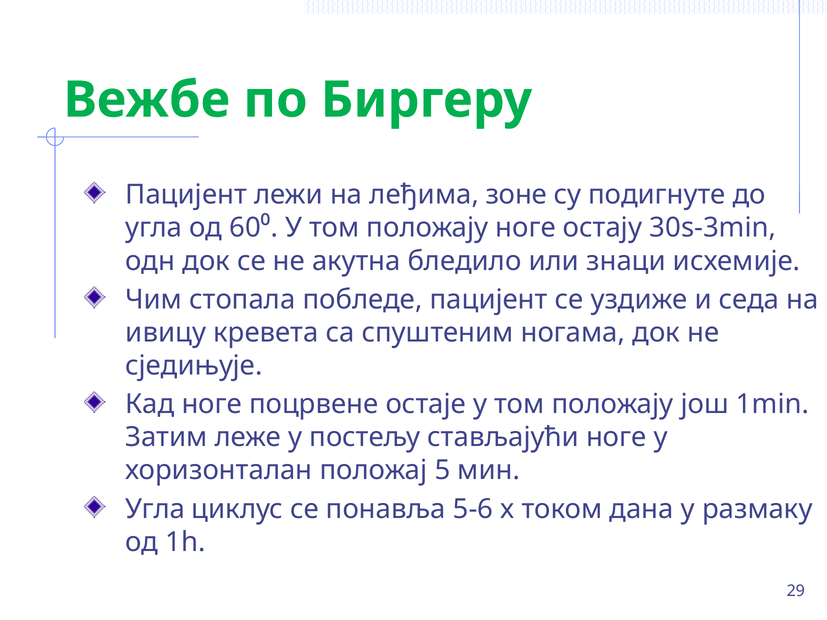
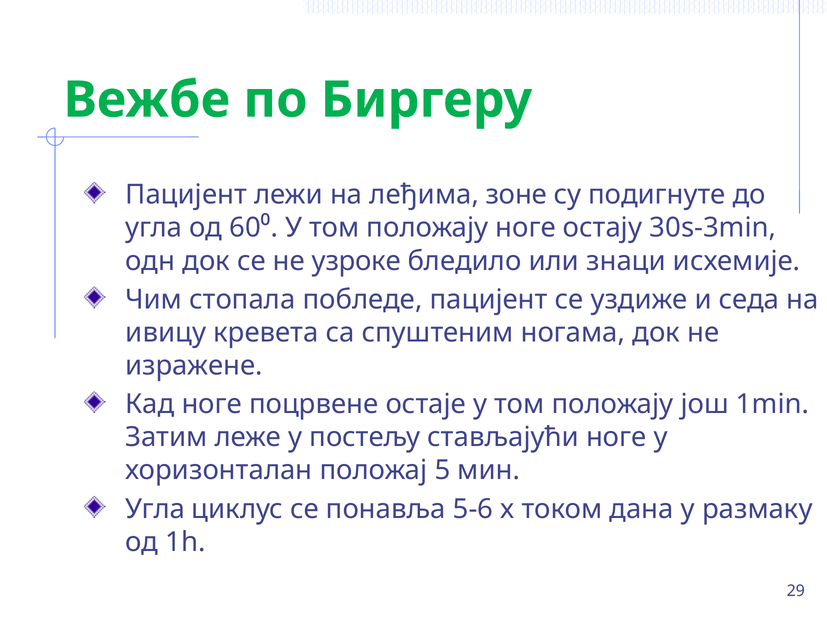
акутна: акутна -> узроке
сједињује: сједињује -> изражене
